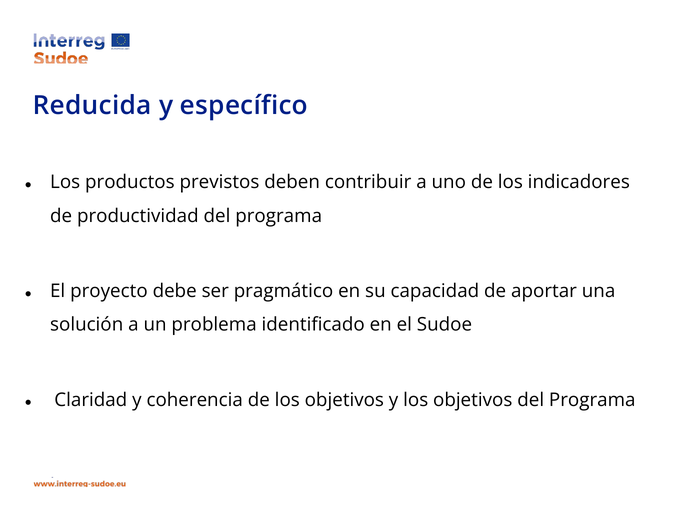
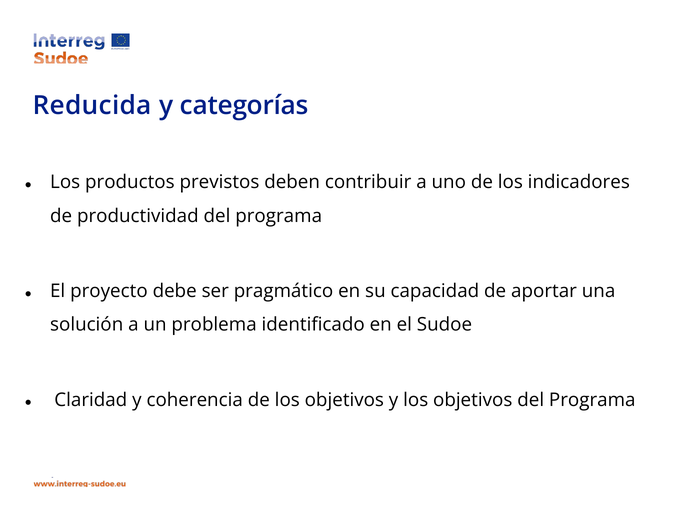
específico: específico -> categorías
